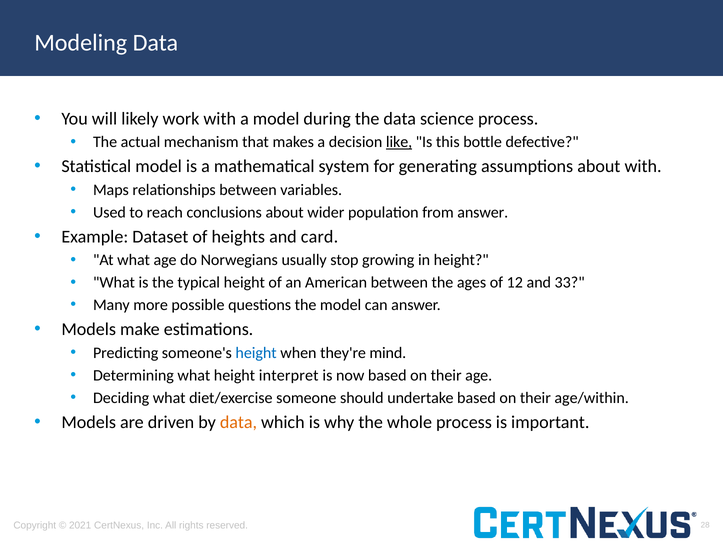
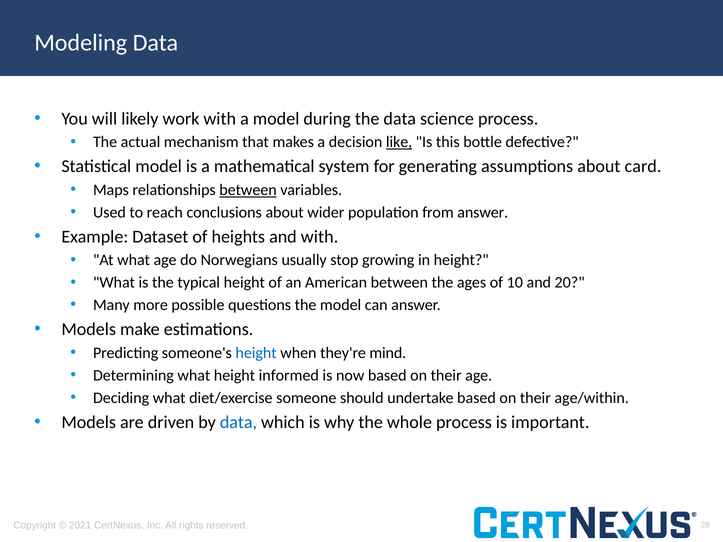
about with: with -> card
between at (248, 190) underline: none -> present
and card: card -> with
12: 12 -> 10
33: 33 -> 20
interpret: interpret -> informed
data at (238, 422) colour: orange -> blue
